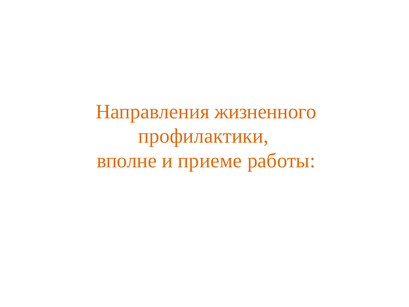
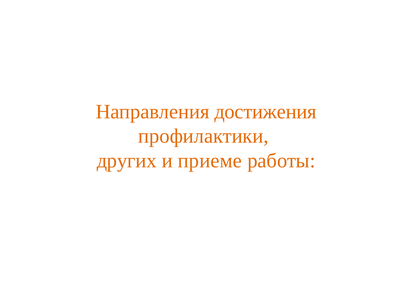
жизненного: жизненного -> достижения
вполне: вполне -> других
